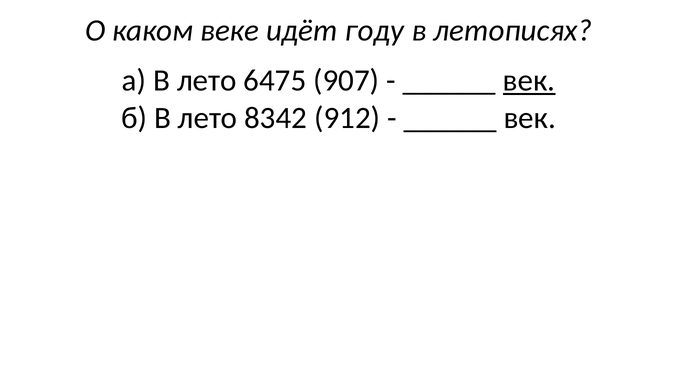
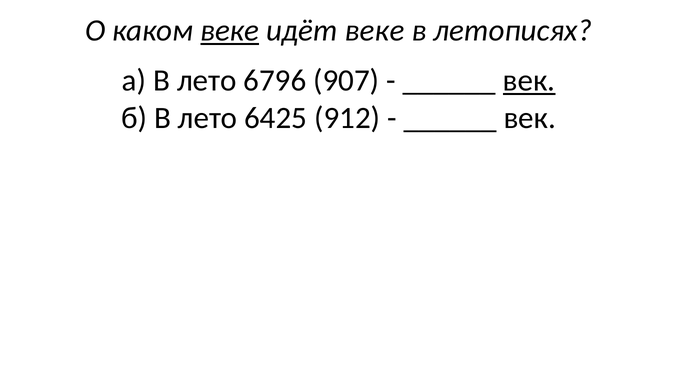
веке at (230, 31) underline: none -> present
идёт году: году -> веке
6475: 6475 -> 6796
8342: 8342 -> 6425
